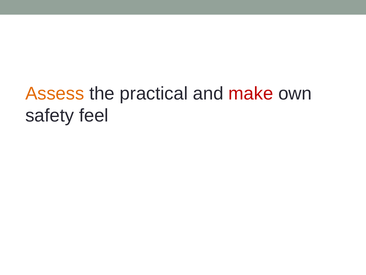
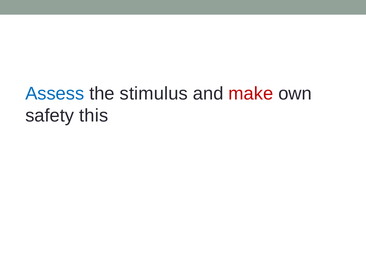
Assess colour: orange -> blue
practical: practical -> stimulus
feel: feel -> this
